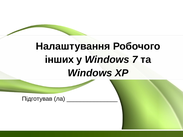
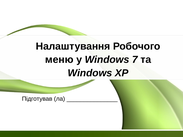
інших: інших -> меню
